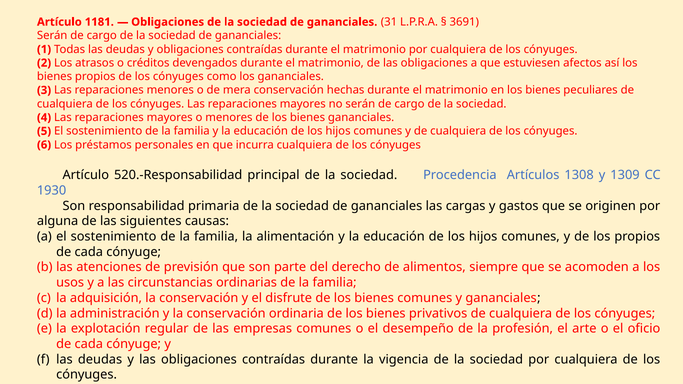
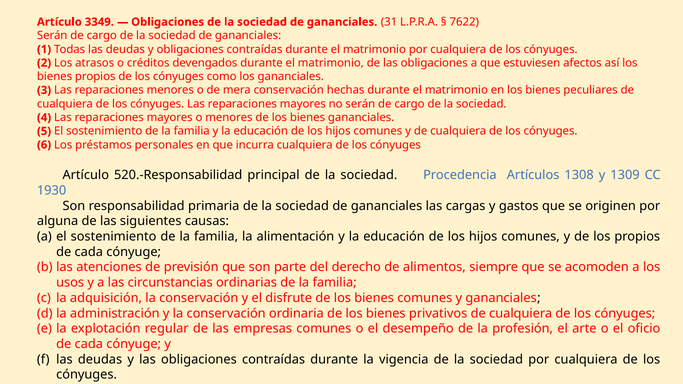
1181: 1181 -> 3349
3691: 3691 -> 7622
